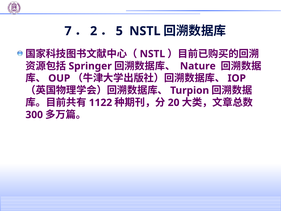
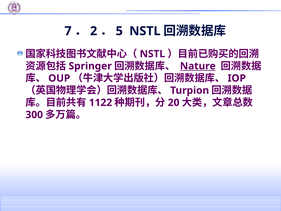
Nature underline: none -> present
